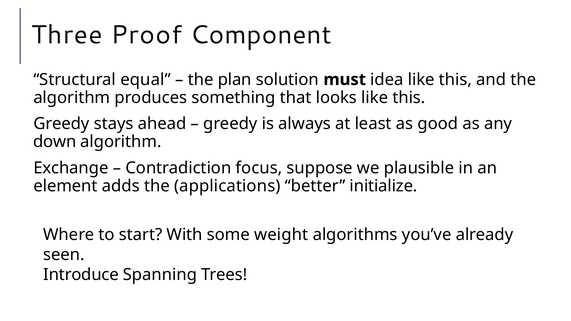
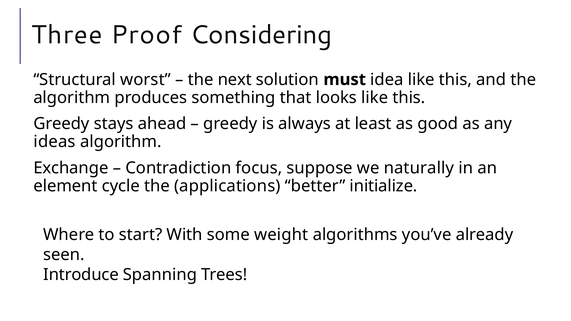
Component: Component -> Considering
equal: equal -> worst
plan: plan -> next
down: down -> ideas
plausible: plausible -> naturally
adds: adds -> cycle
